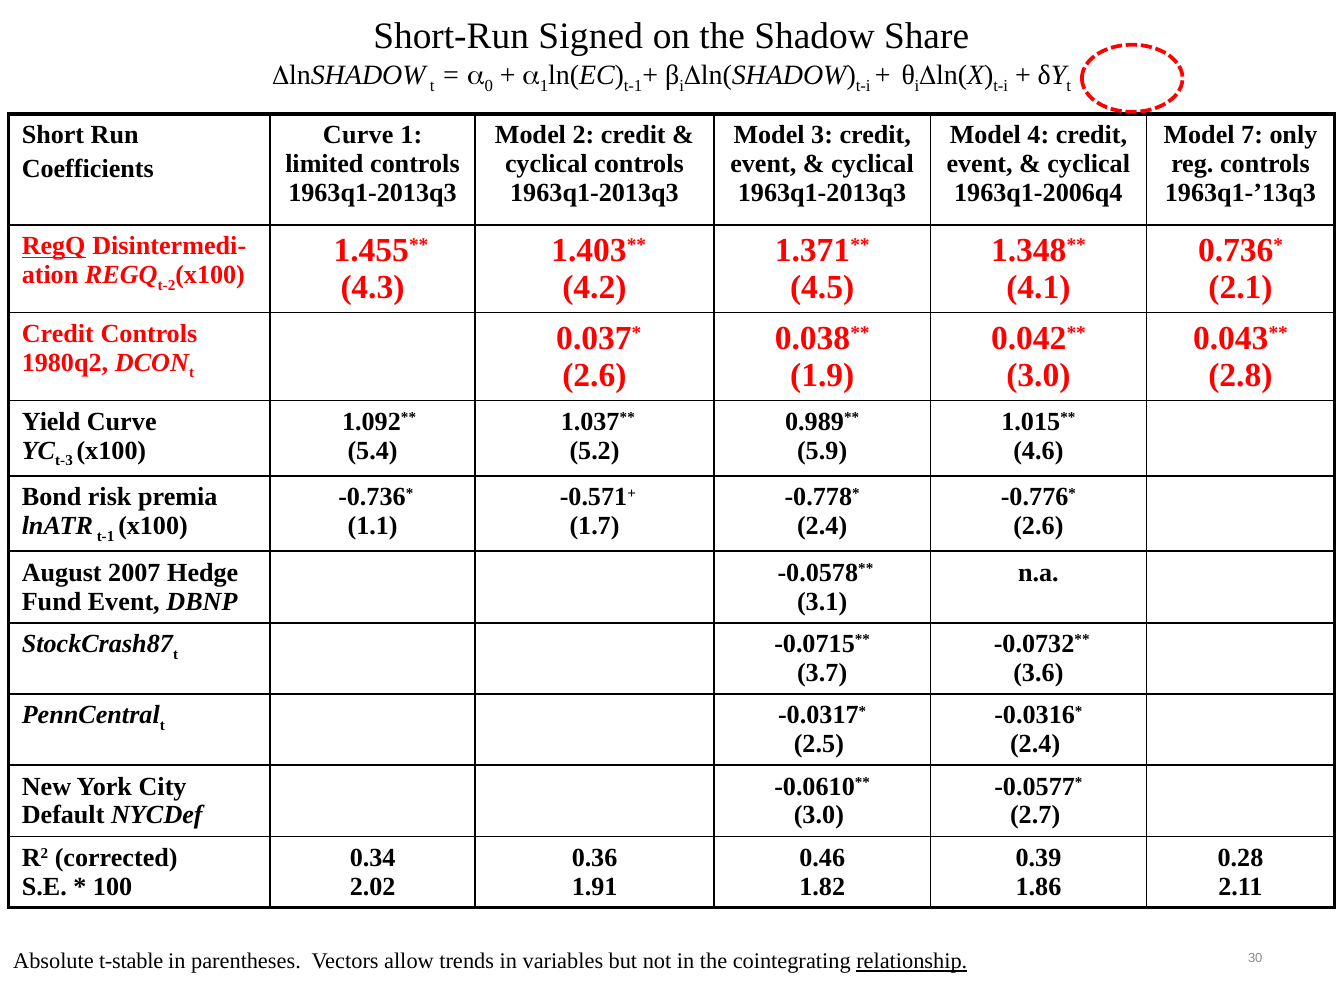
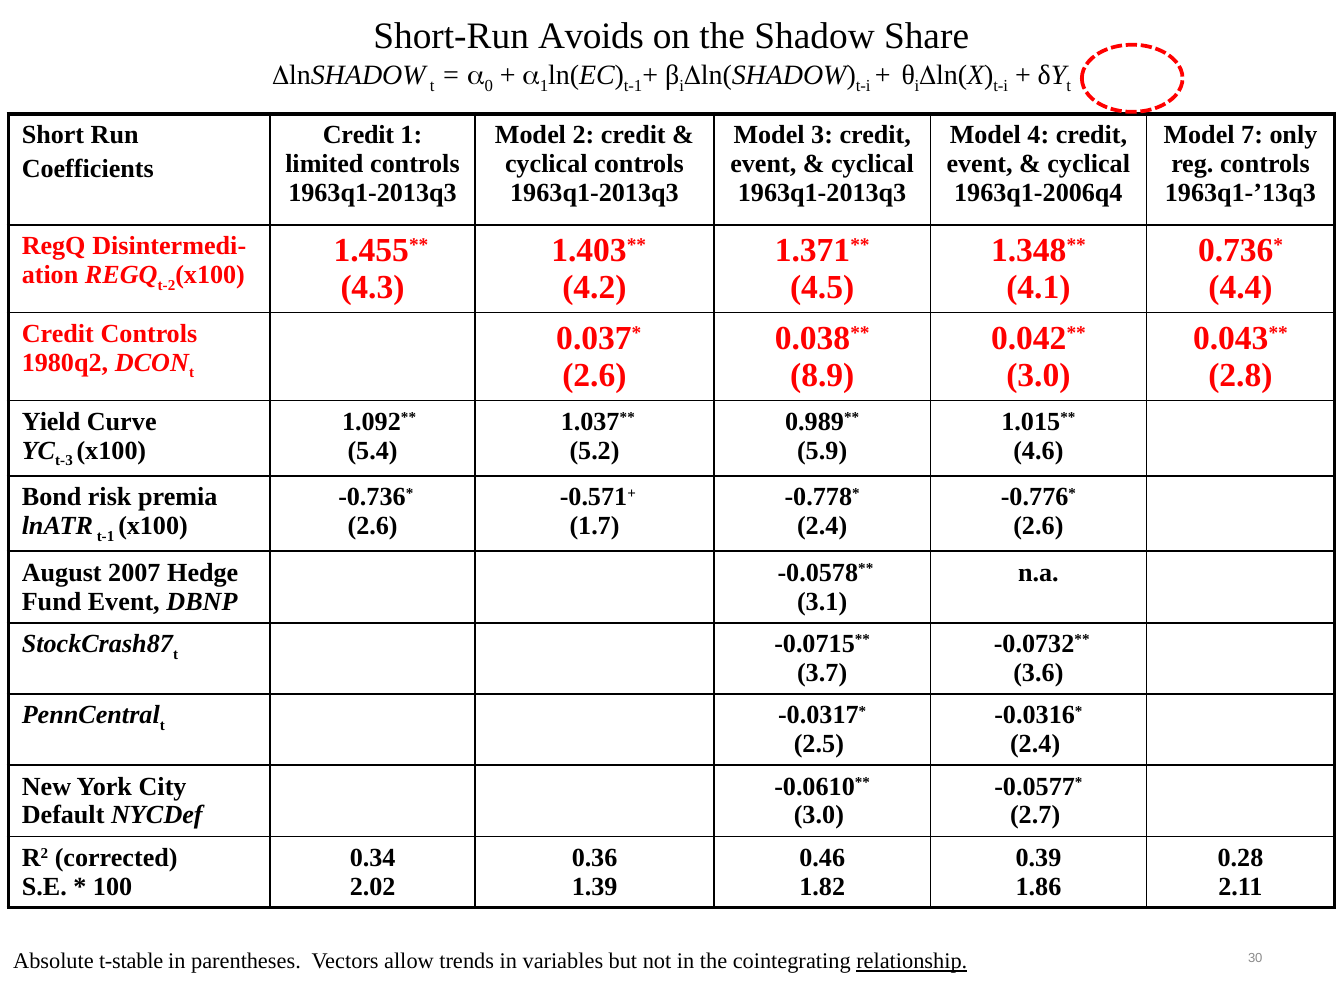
Signed: Signed -> Avoids
Curve at (358, 135): Curve -> Credit
RegQ at (54, 246) underline: present -> none
2.1: 2.1 -> 4.4
1.9: 1.9 -> 8.9
1.1 at (373, 526): 1.1 -> 2.6
1.91: 1.91 -> 1.39
